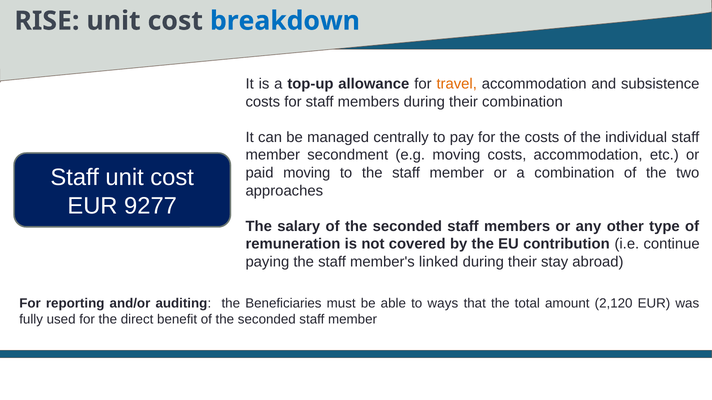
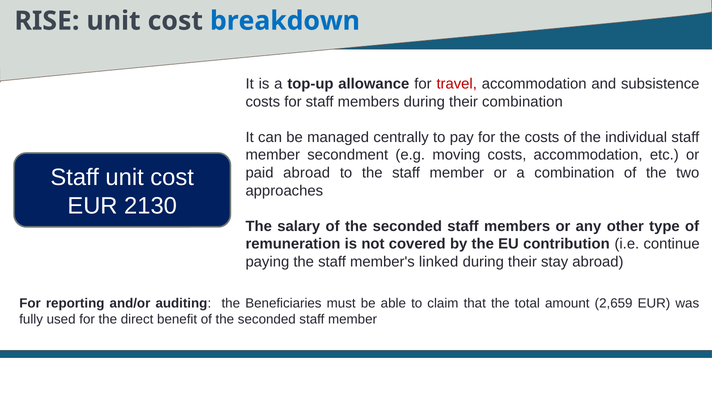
travel colour: orange -> red
paid moving: moving -> abroad
9277: 9277 -> 2130
ways: ways -> claim
2,120: 2,120 -> 2,659
